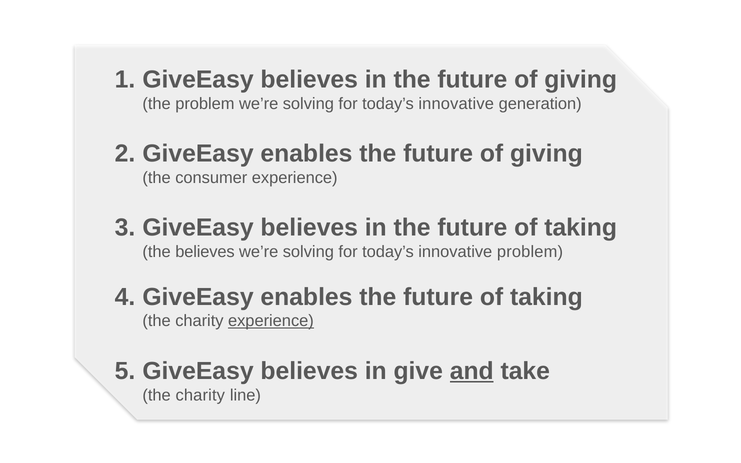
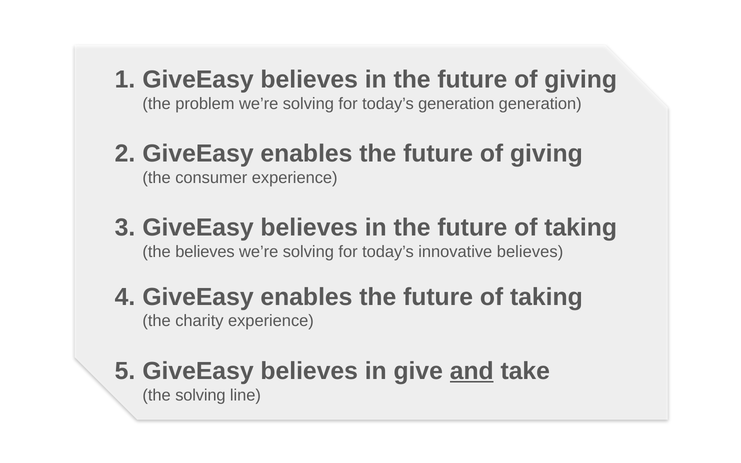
innovative at (456, 104): innovative -> generation
innovative problem: problem -> believes
experience at (271, 321) underline: present -> none
charity at (200, 395): charity -> solving
